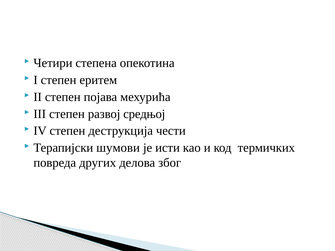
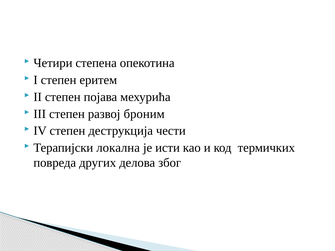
средњој: средњој -> броним
шумови: шумови -> локална
